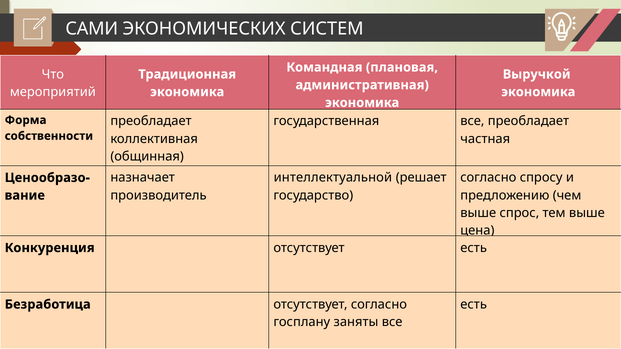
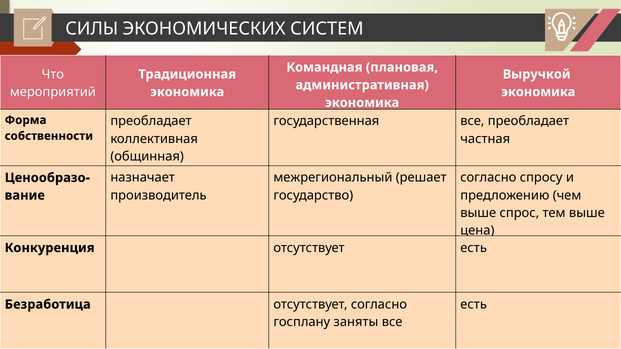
САМИ: САМИ -> СИЛЫ
интеллектуальной: интеллектуальной -> межрегиональный
